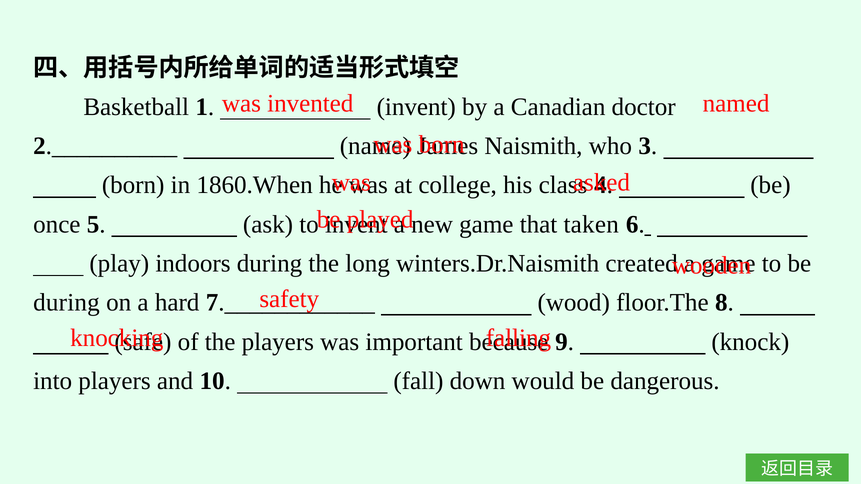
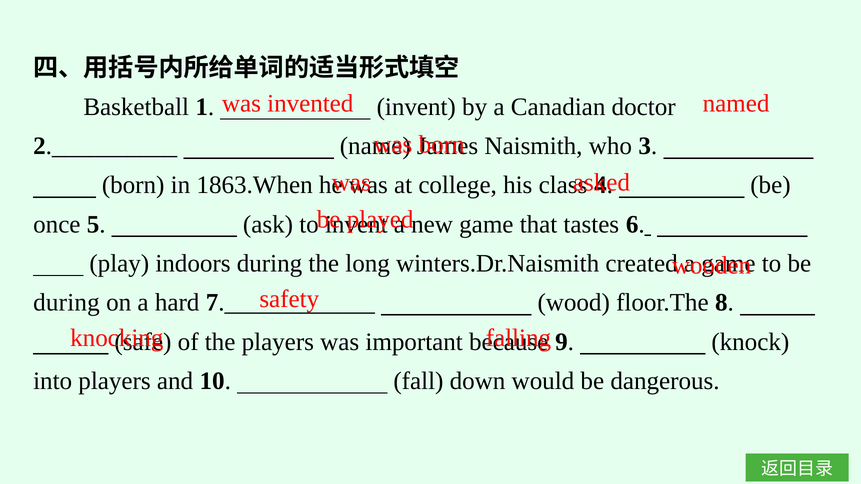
1860.When: 1860.When -> 1863.When
taken: taken -> tastes
